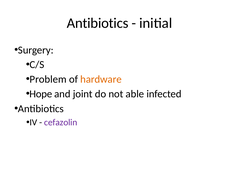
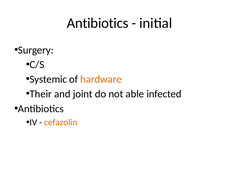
Problem: Problem -> Systemic
Hope: Hope -> Their
cefazolin colour: purple -> orange
